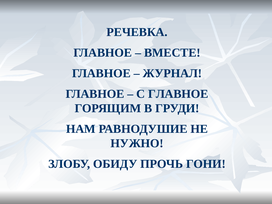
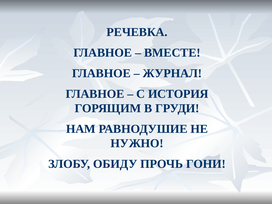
С ГЛАВНОЕ: ГЛАВНОЕ -> ИСТОРИЯ
